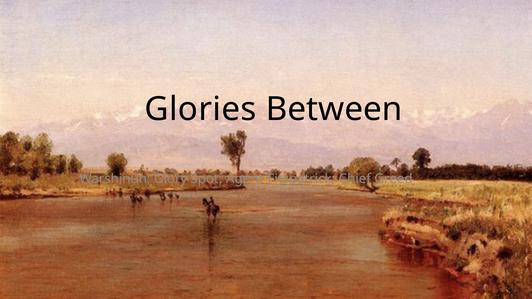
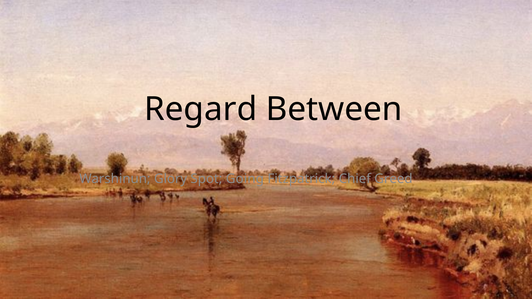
Glories: Glories -> Regard
Agent: Agent -> Going
